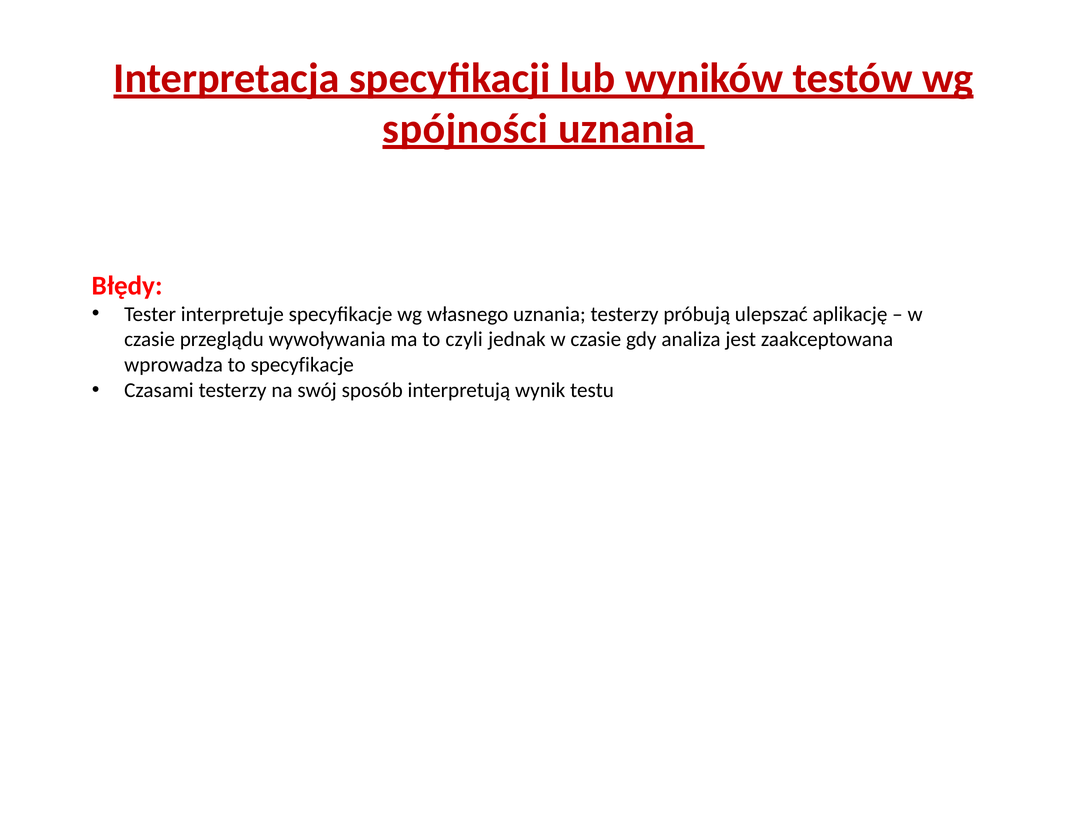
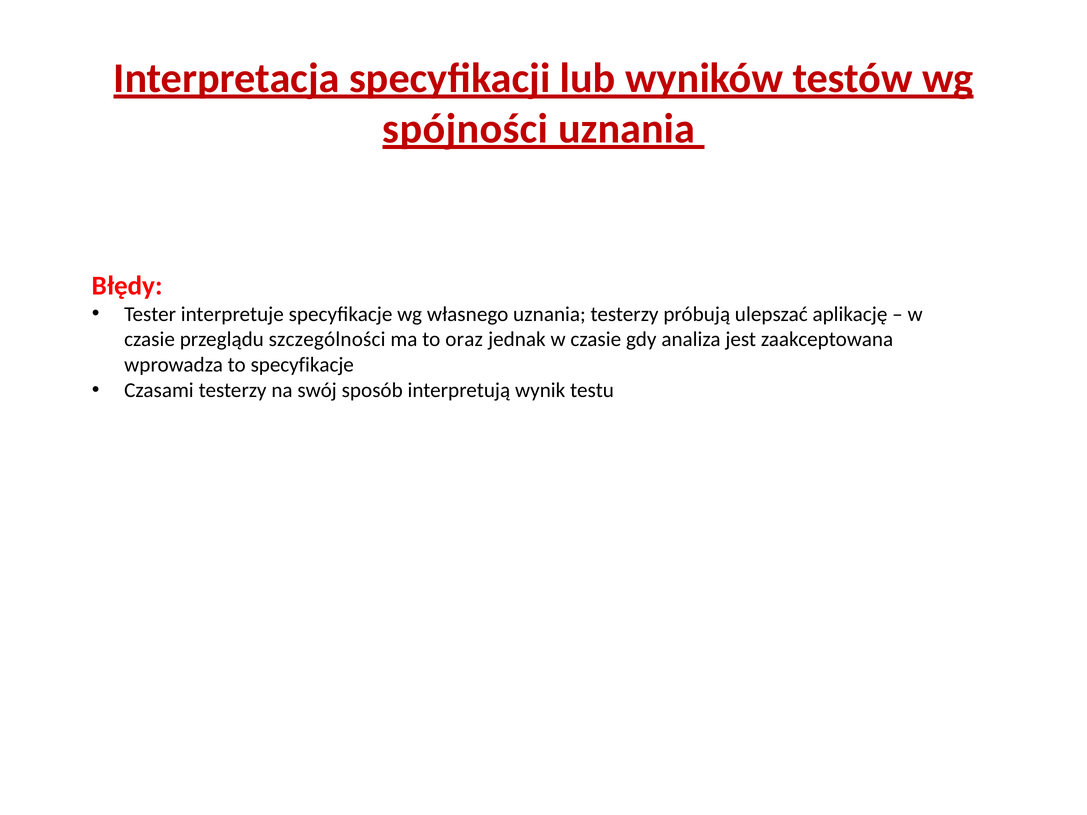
wywoływania: wywoływania -> szczególności
czyli: czyli -> oraz
